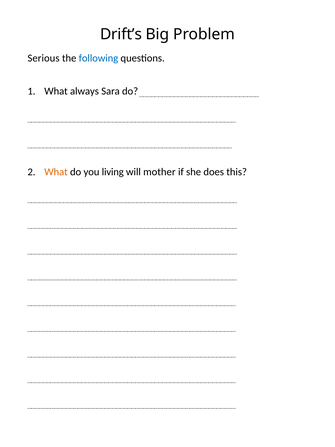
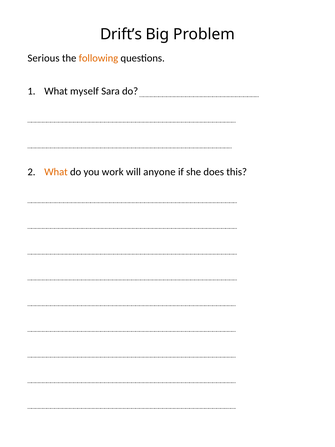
following colour: blue -> orange
always: always -> myself
living: living -> work
mother: mother -> anyone
